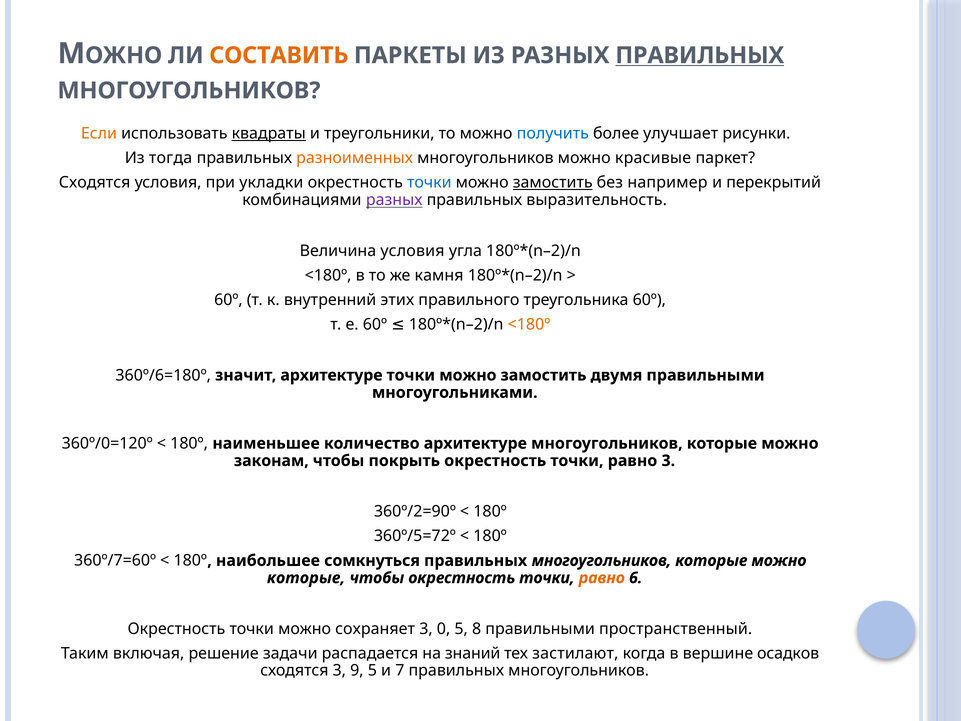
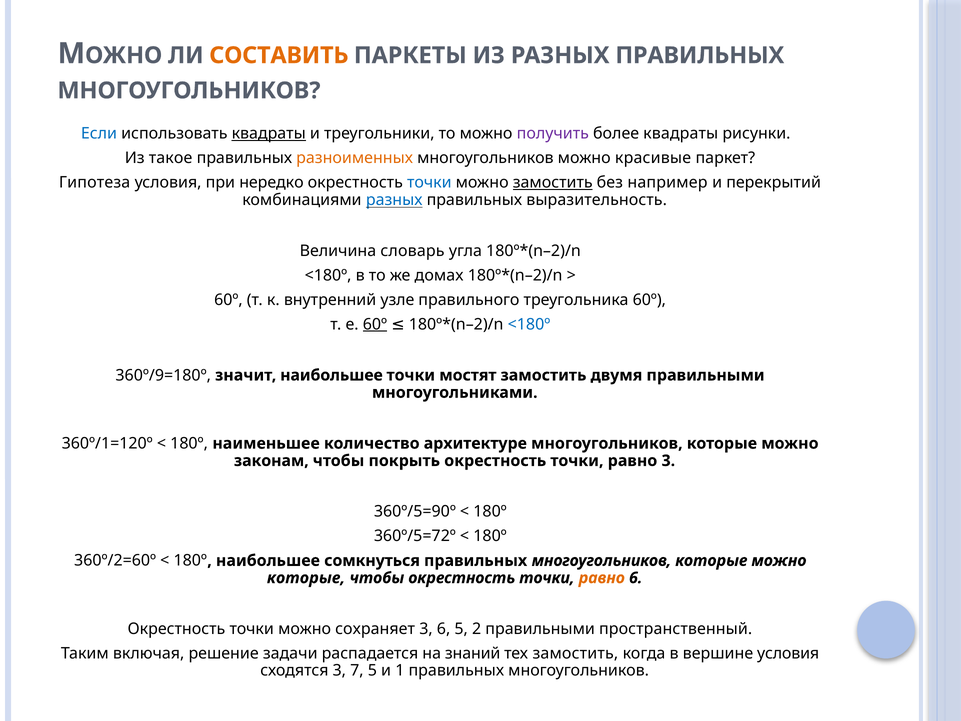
ПРАВИЛЬНЫХ at (700, 55) underline: present -> none
Если colour: orange -> blue
получить colour: blue -> purple
более улучшает: улучшает -> квадраты
тогда: тогда -> такое
Сходятся at (95, 183): Сходятся -> Гипотеза
укладки: укладки -> нередко
разных at (394, 200) colour: purple -> blue
Величина условия: условия -> словарь
камня: камня -> домах
этих: этих -> узле
60º at (375, 324) underline: none -> present
<180º at (529, 324) colour: orange -> blue
360º/6=180º: 360º/6=180º -> 360º/9=180º
значит архитектуре: архитектуре -> наибольшее
можно at (468, 375): можно -> мостят
360º/0=120º: 360º/0=120º -> 360º/1=120º
360º/2=90º: 360º/2=90º -> 360º/5=90º
360º/7=60º: 360º/7=60º -> 360º/2=60º
3 0: 0 -> 6
8: 8 -> 2
тех застилают: застилают -> замостить
вершине осадков: осадков -> условия
9: 9 -> 7
7: 7 -> 1
